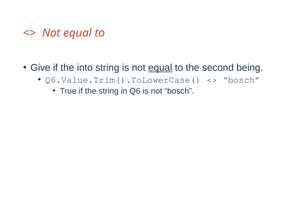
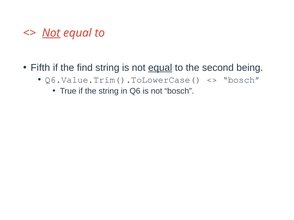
Not at (51, 33) underline: none -> present
Give: Give -> Fifth
into: into -> find
